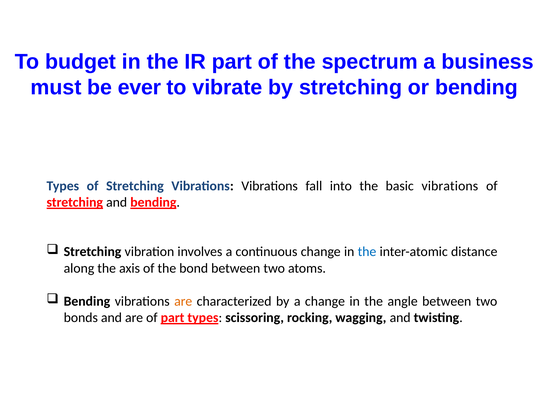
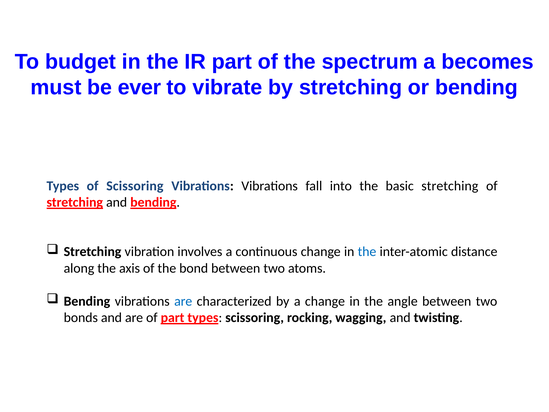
business: business -> becomes
Types of Stretching: Stretching -> Scissoring
basic vibrations: vibrations -> stretching
are at (183, 301) colour: orange -> blue
